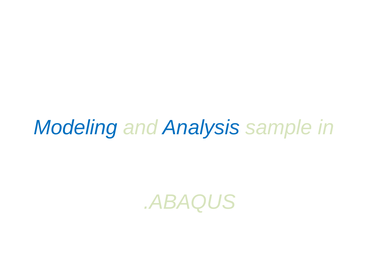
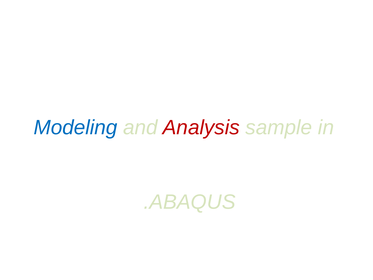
Analysis colour: blue -> red
